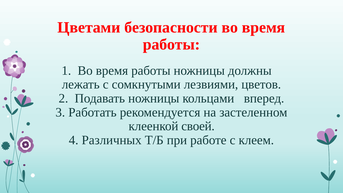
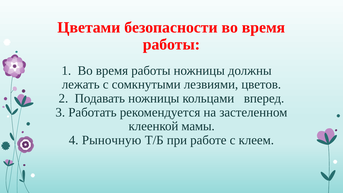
своей: своей -> мамы
Различных: Различных -> Рыночную
